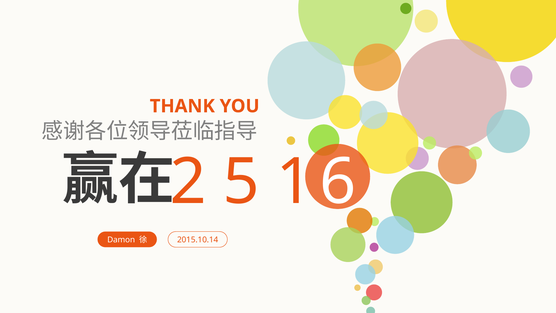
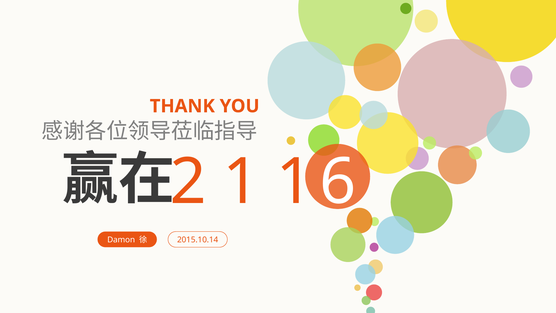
5: 5 -> 1
